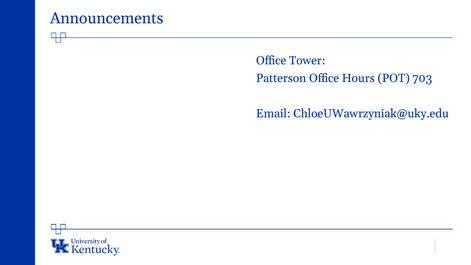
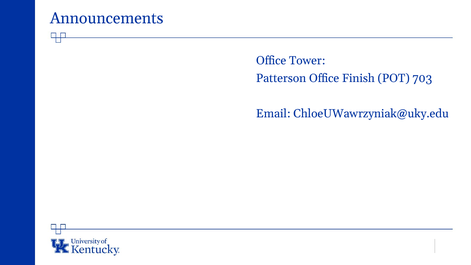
Hours: Hours -> Finish
